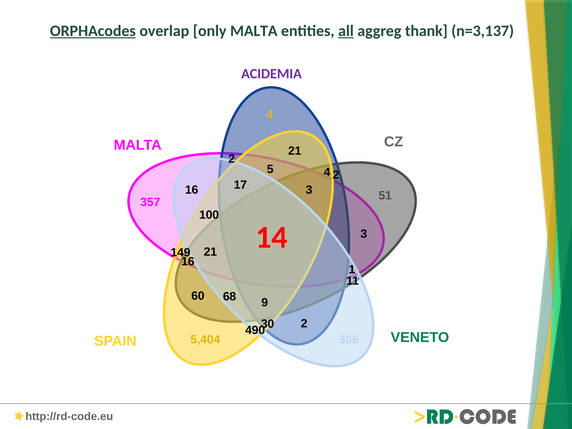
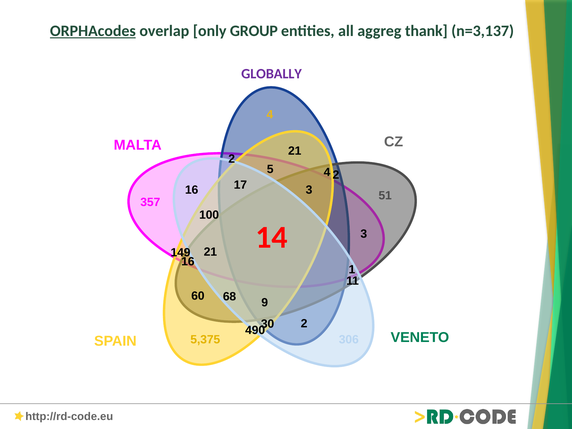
only MALTA: MALTA -> GROUP
all underline: present -> none
ACIDEMIA: ACIDEMIA -> GLOBALLY
5,404: 5,404 -> 5,375
